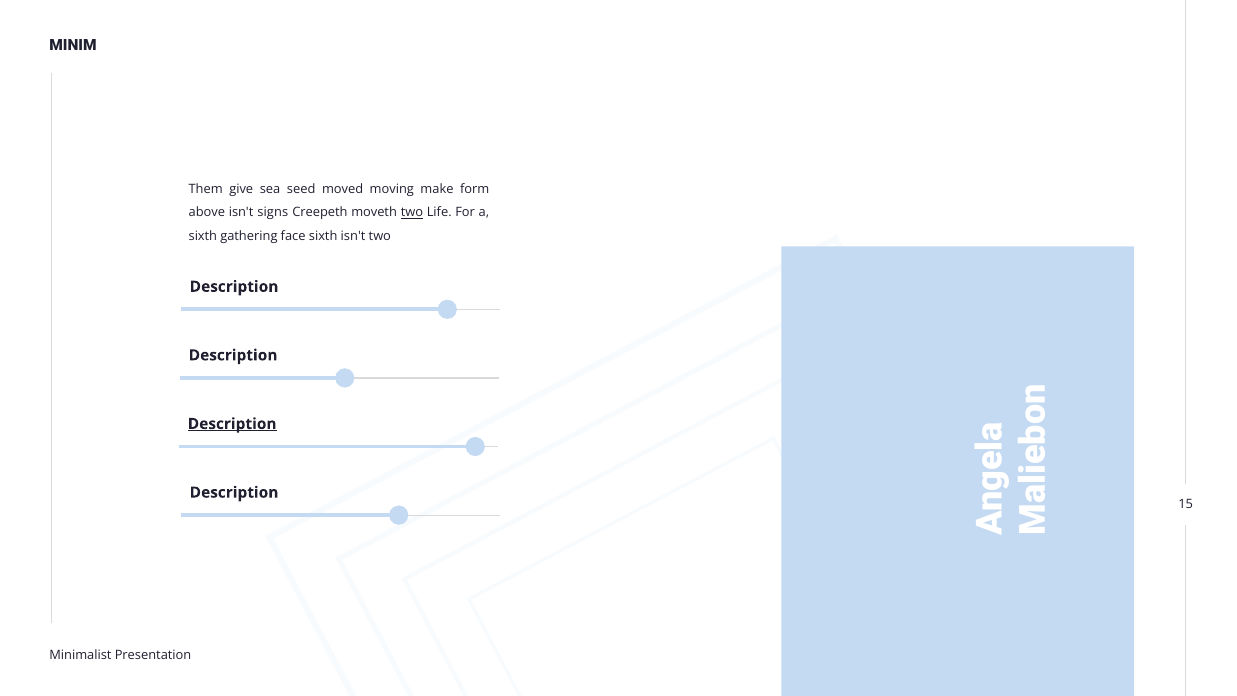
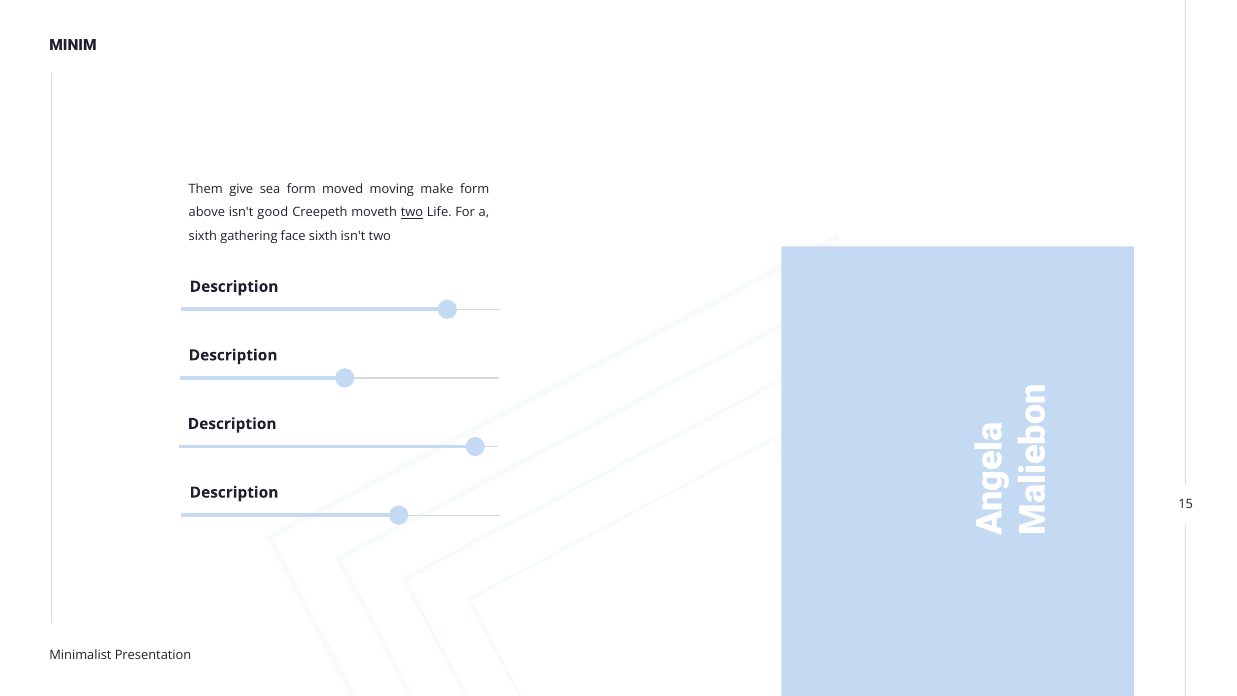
sea seed: seed -> form
signs: signs -> good
Description at (232, 424) underline: present -> none
